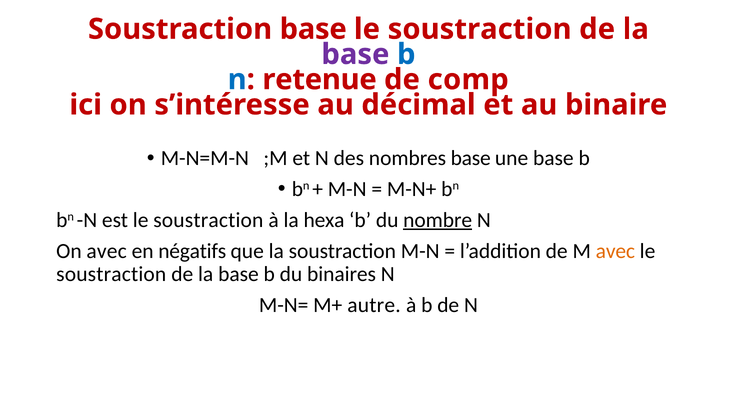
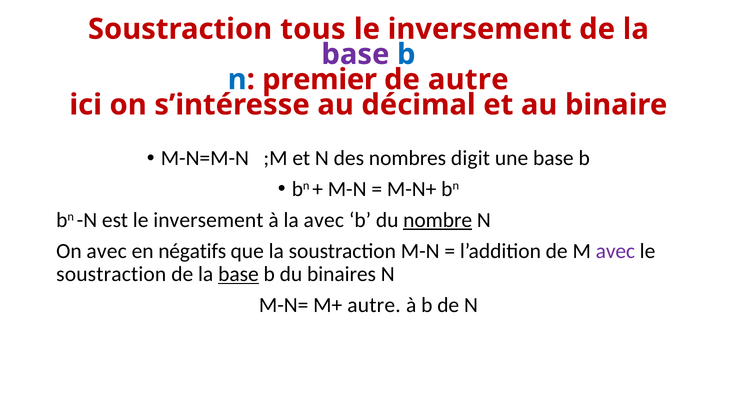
Soustraction base: base -> tous
soustraction at (480, 29): soustraction -> inversement
retenue: retenue -> premier
de comp: comp -> autre
nombres base: base -> digit
est le soustraction: soustraction -> inversement
la hexa: hexa -> avec
avec at (615, 251) colour: orange -> purple
base at (238, 274) underline: none -> present
